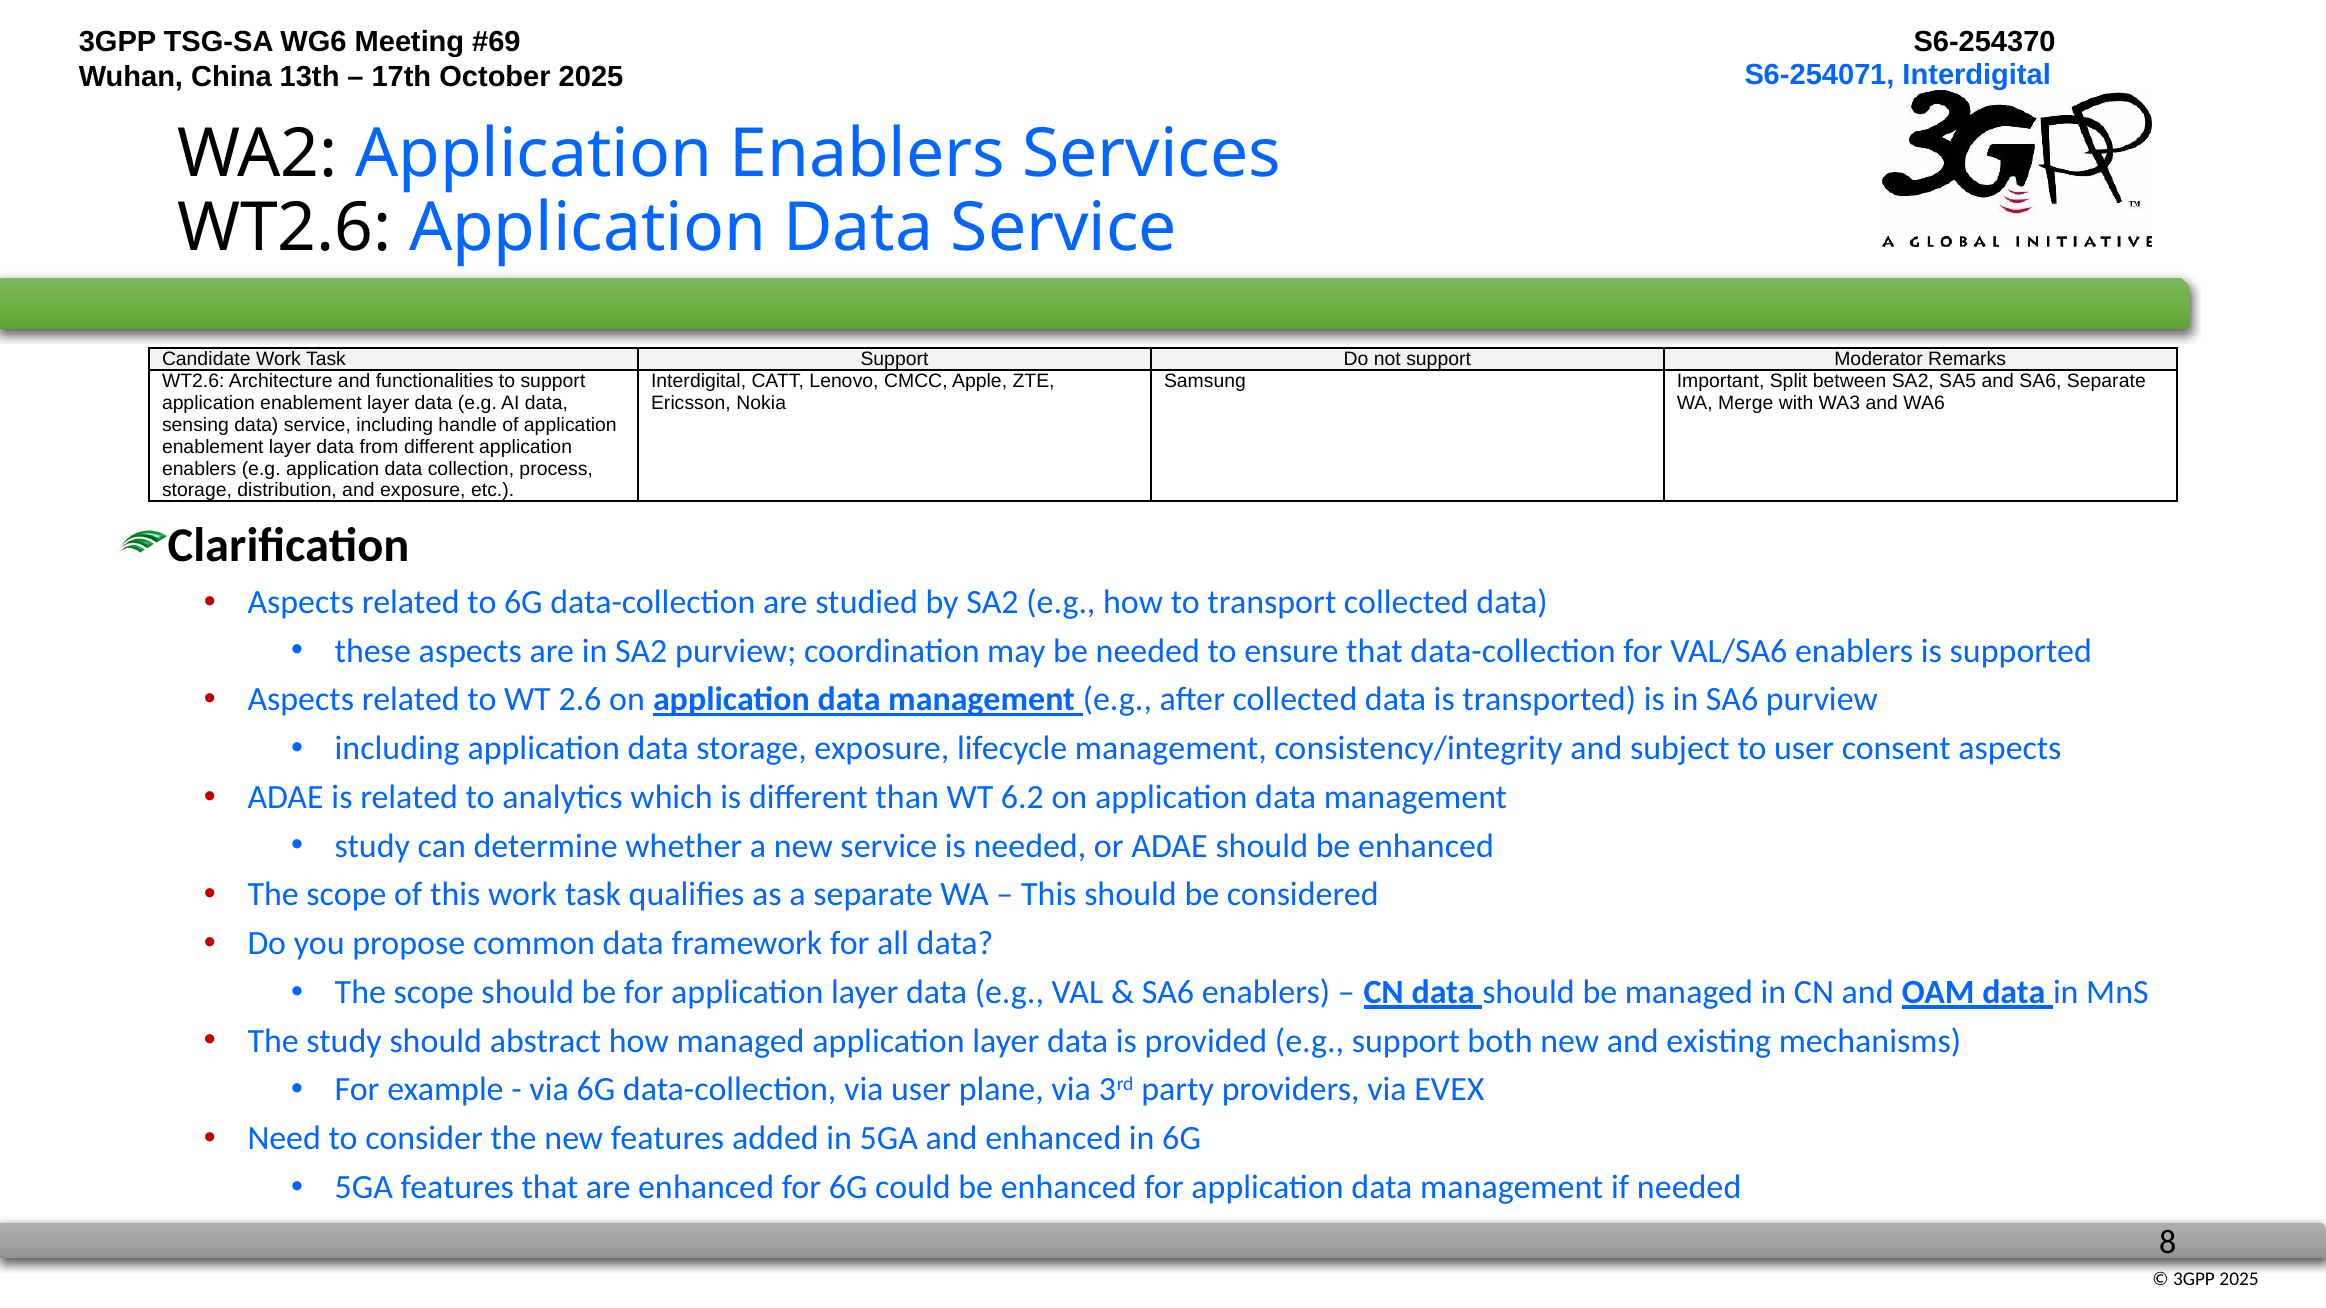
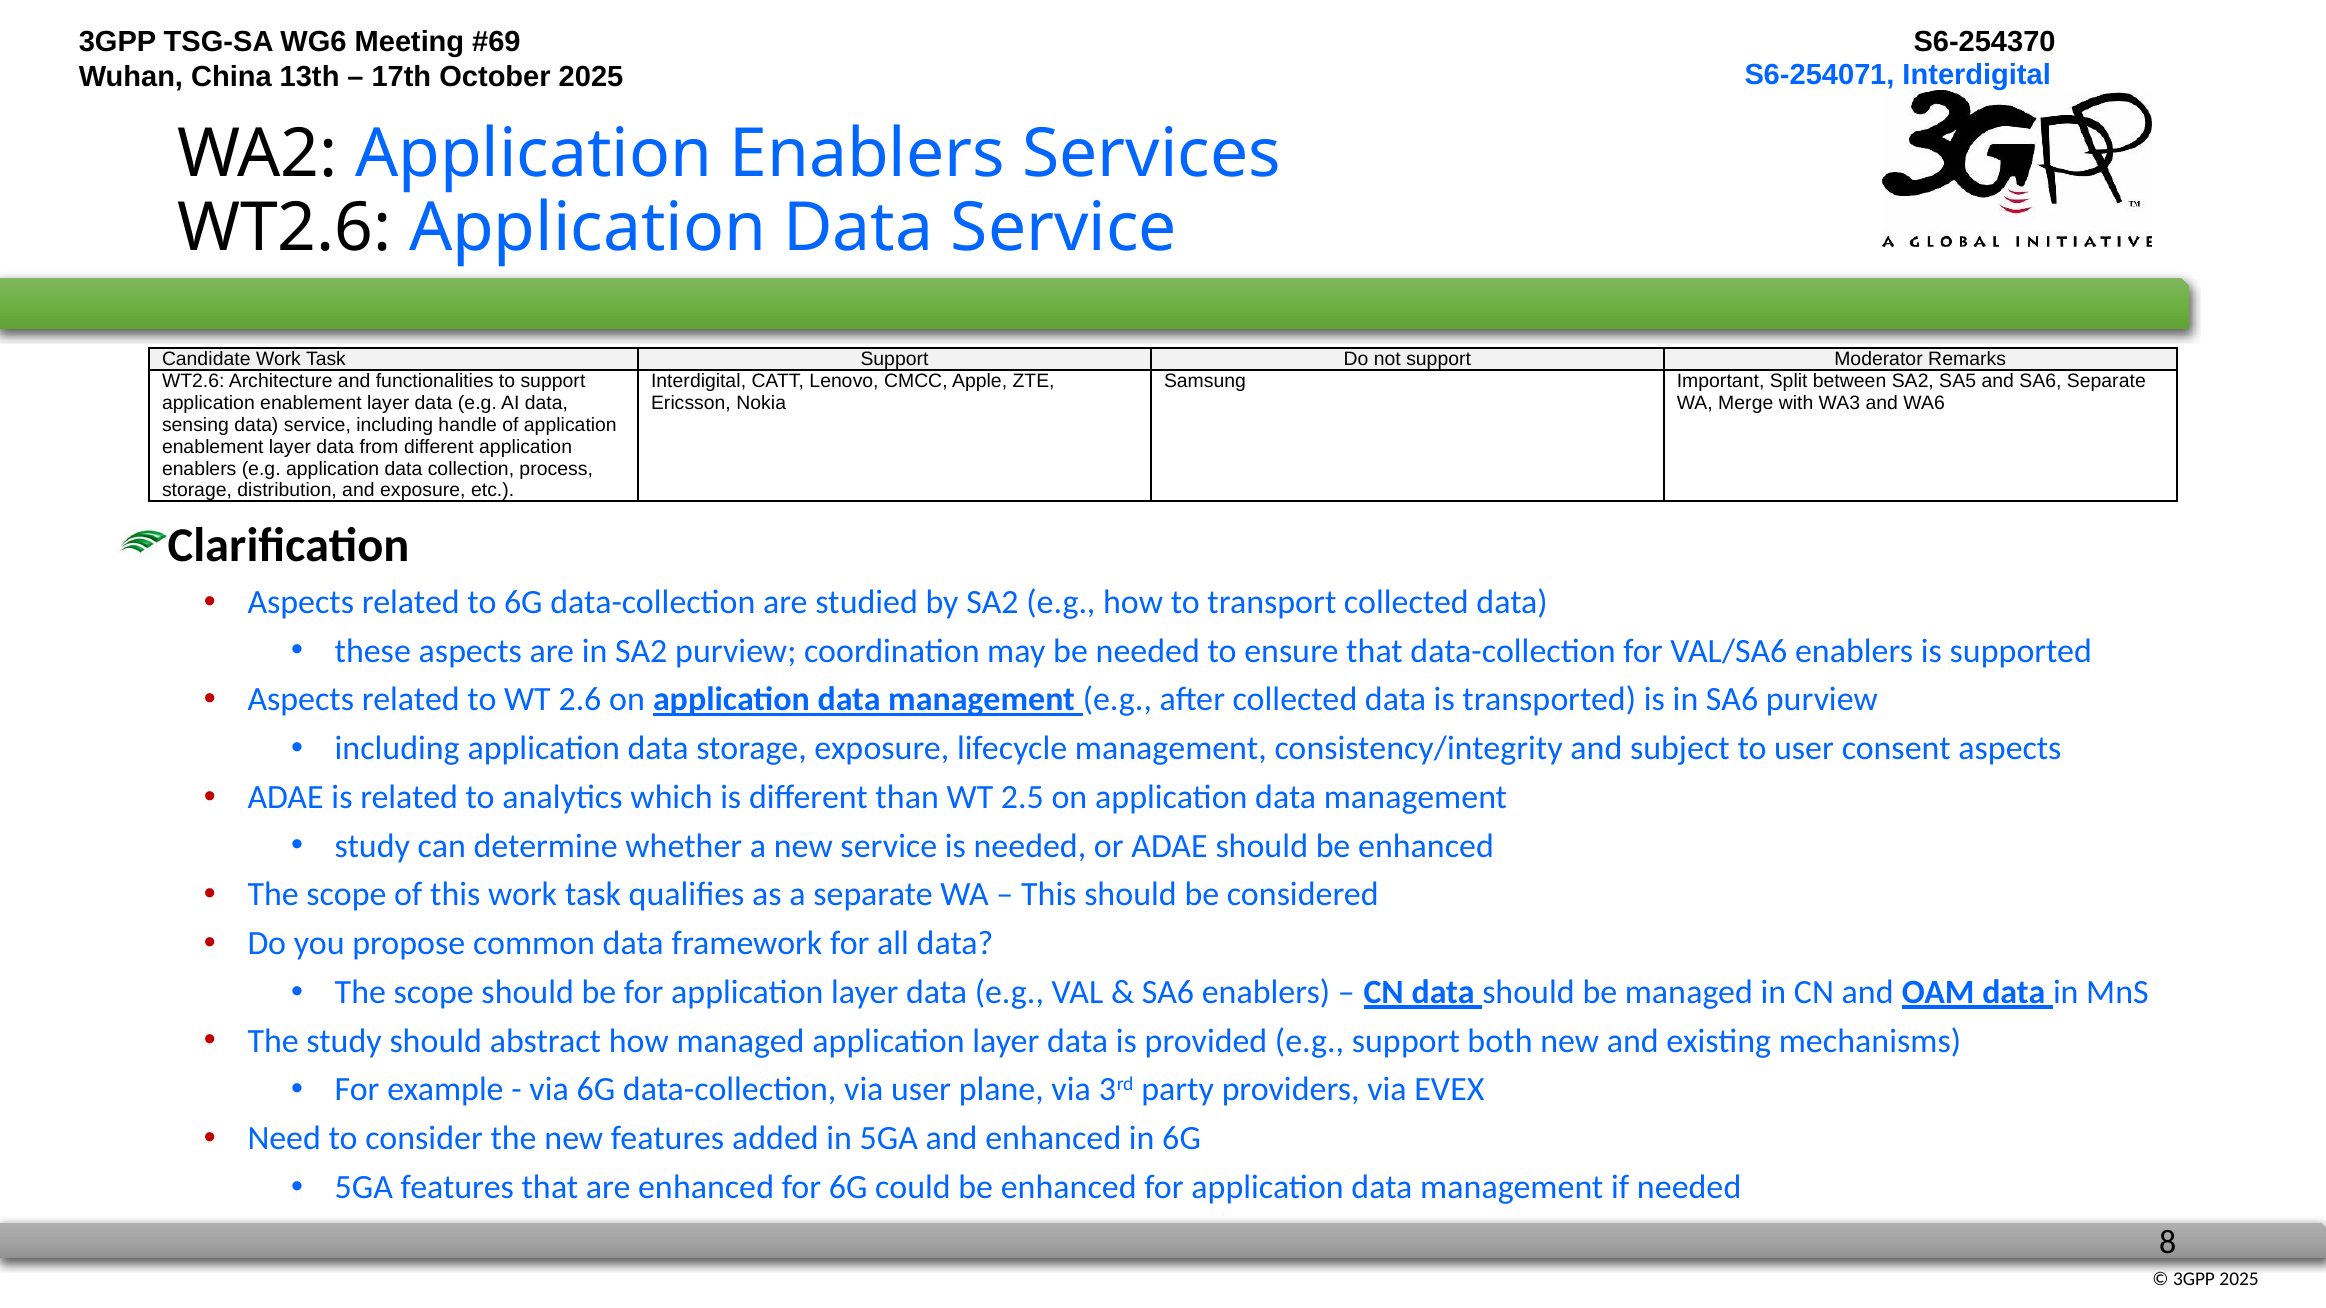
6.2: 6.2 -> 2.5
